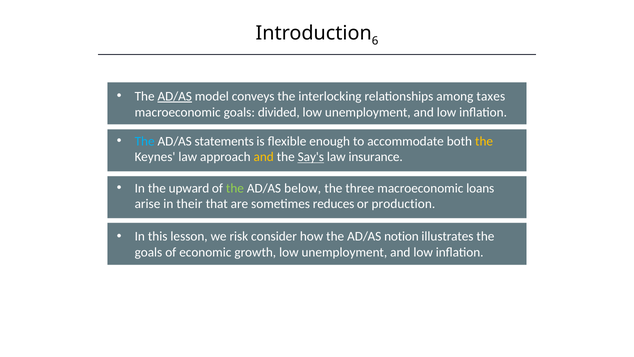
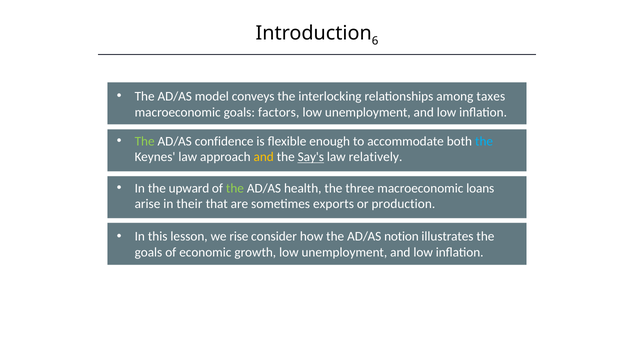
AD/AS at (175, 96) underline: present -> none
divided: divided -> factors
The at (145, 141) colour: light blue -> light green
statements: statements -> confidence
the at (484, 141) colour: yellow -> light blue
insurance: insurance -> relatively
below: below -> health
reduces: reduces -> exports
risk: risk -> rise
